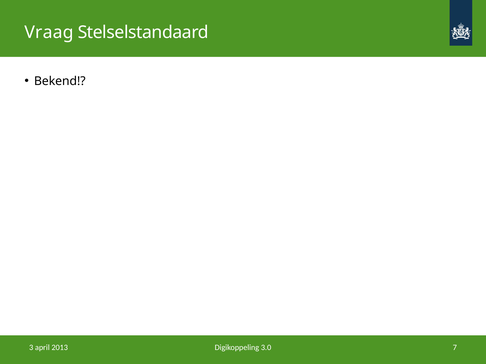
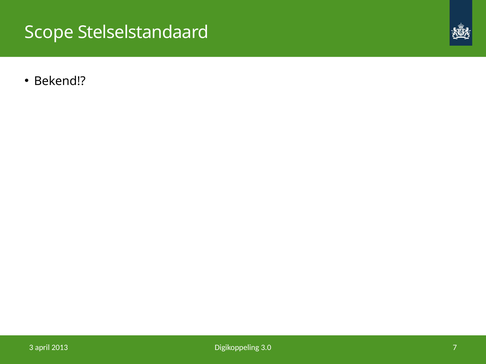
Vraag: Vraag -> Scope
